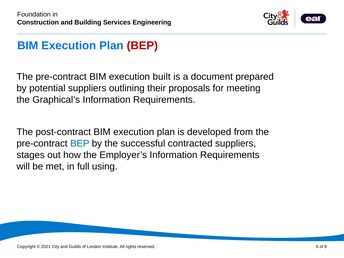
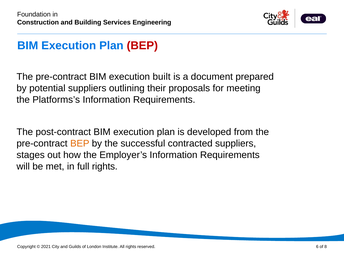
Graphical’s: Graphical’s -> Platforms’s
BEP at (80, 144) colour: blue -> orange
full using: using -> rights
